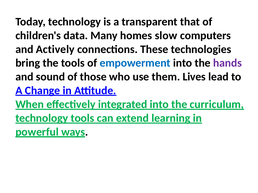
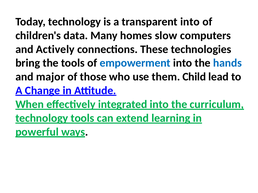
transparent that: that -> into
hands colour: purple -> blue
sound: sound -> major
Lives: Lives -> Child
